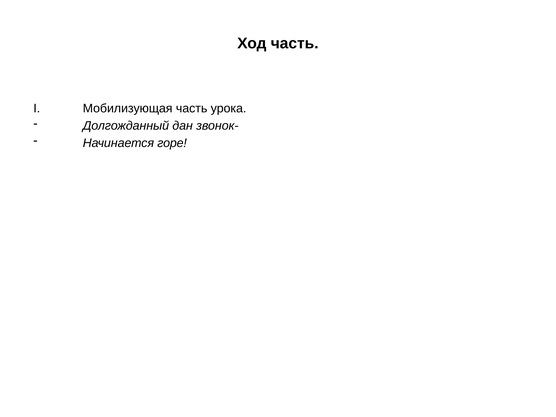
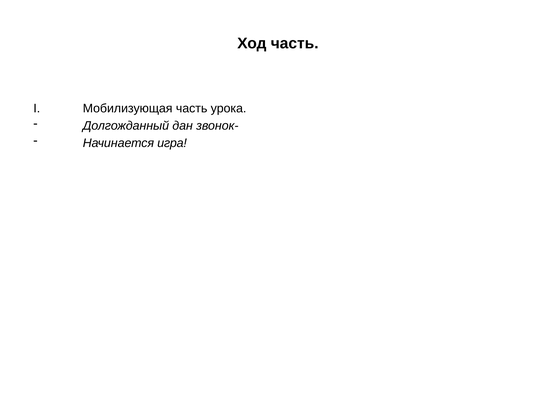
горе: горе -> игра
